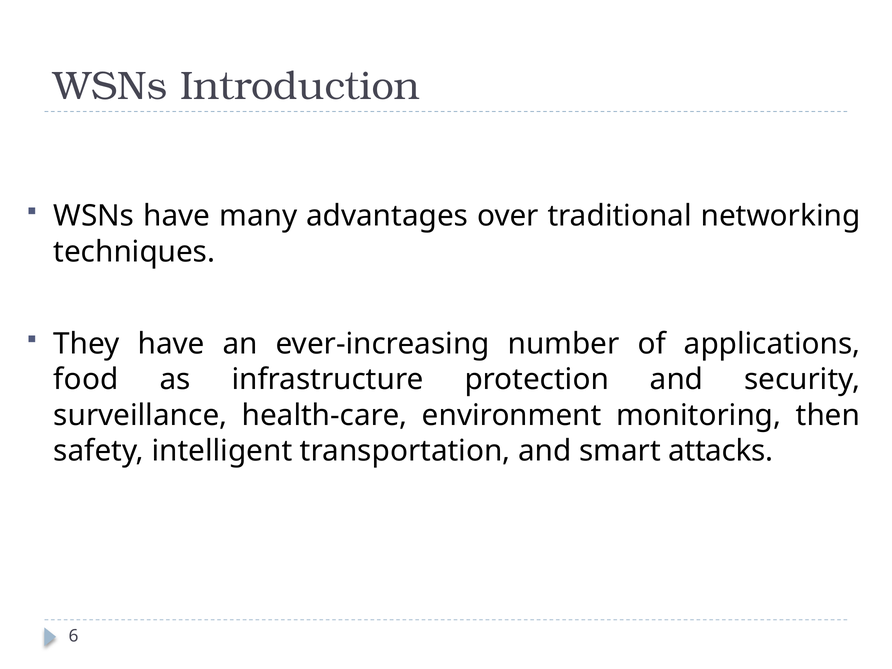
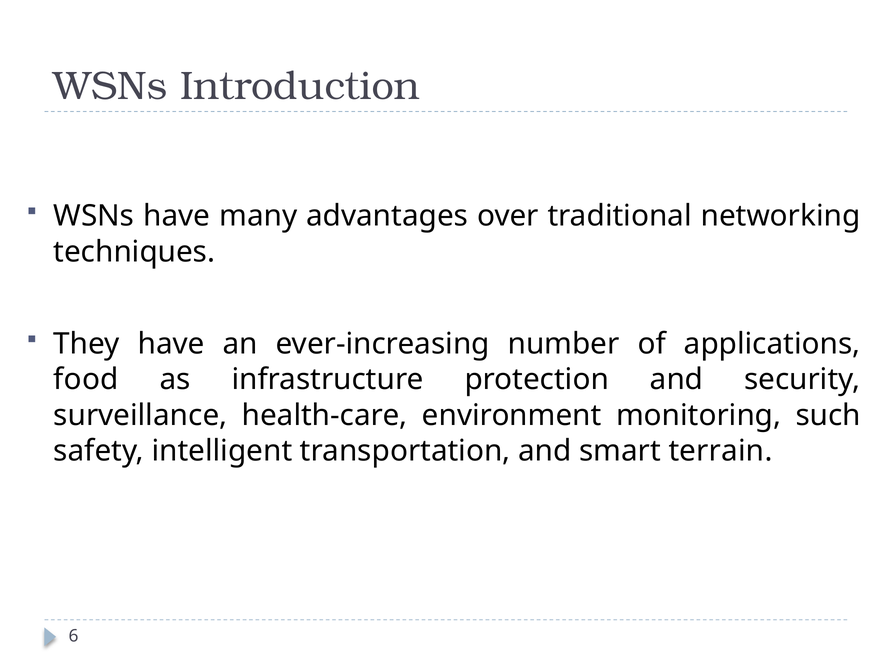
then: then -> such
attacks: attacks -> terrain
